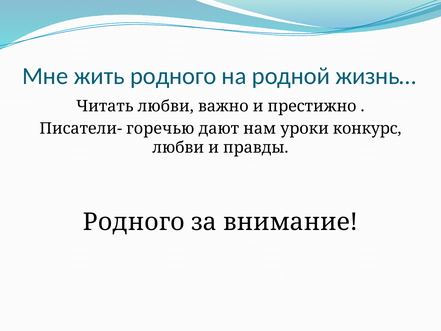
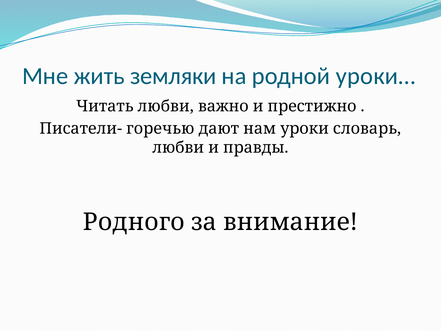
жить родного: родного -> земляки
жизнь…: жизнь… -> уроки…
конкурс: конкурс -> словарь
